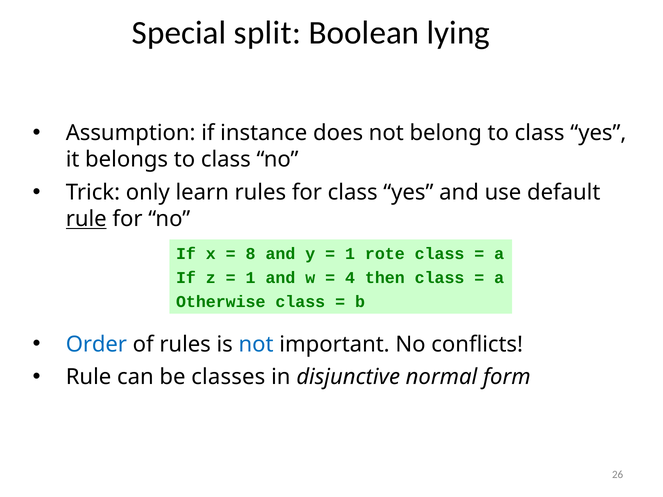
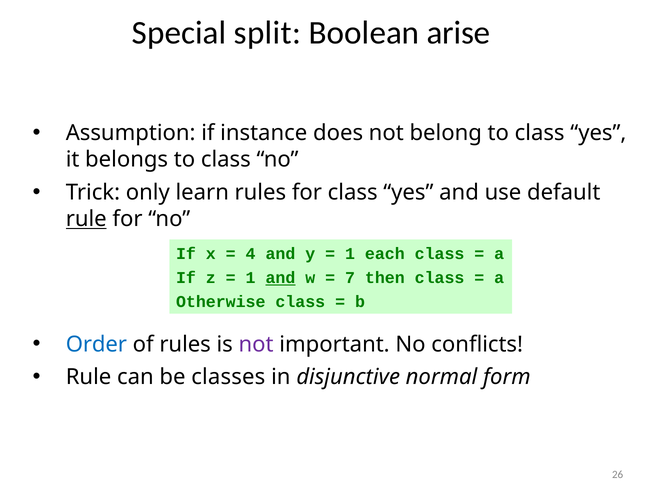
lying: lying -> arise
8: 8 -> 4
rote: rote -> each
and at (280, 278) underline: none -> present
4: 4 -> 7
not at (256, 344) colour: blue -> purple
